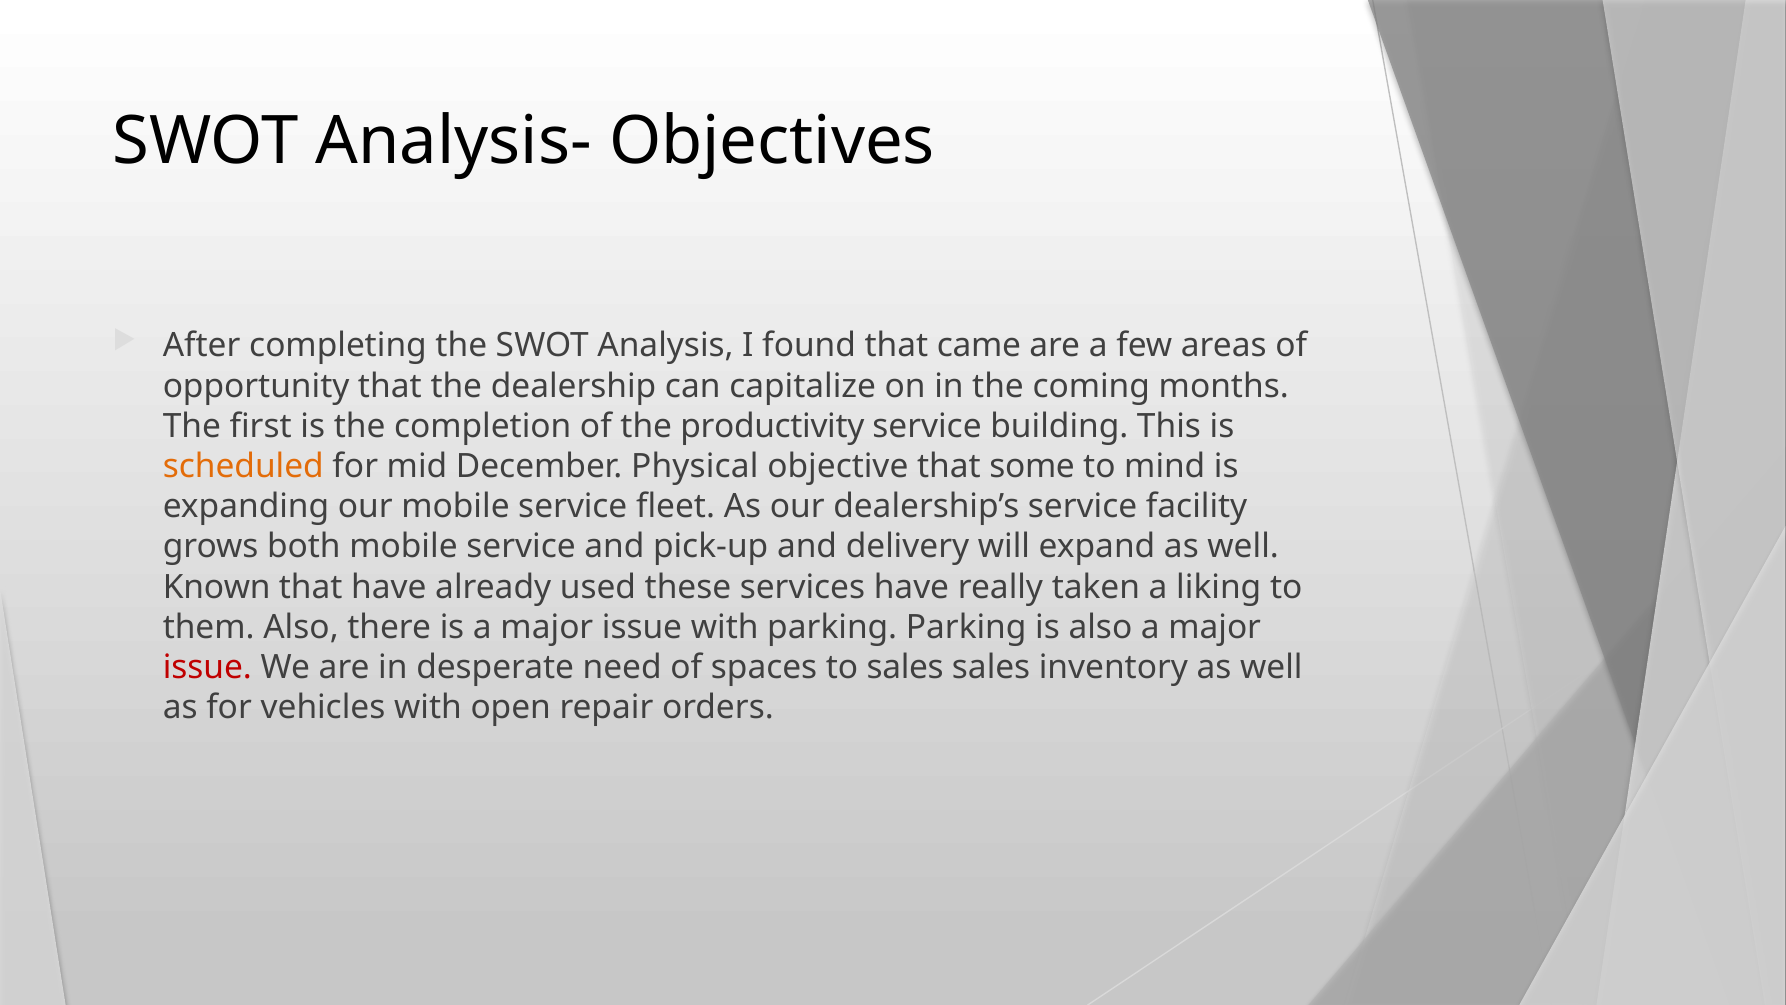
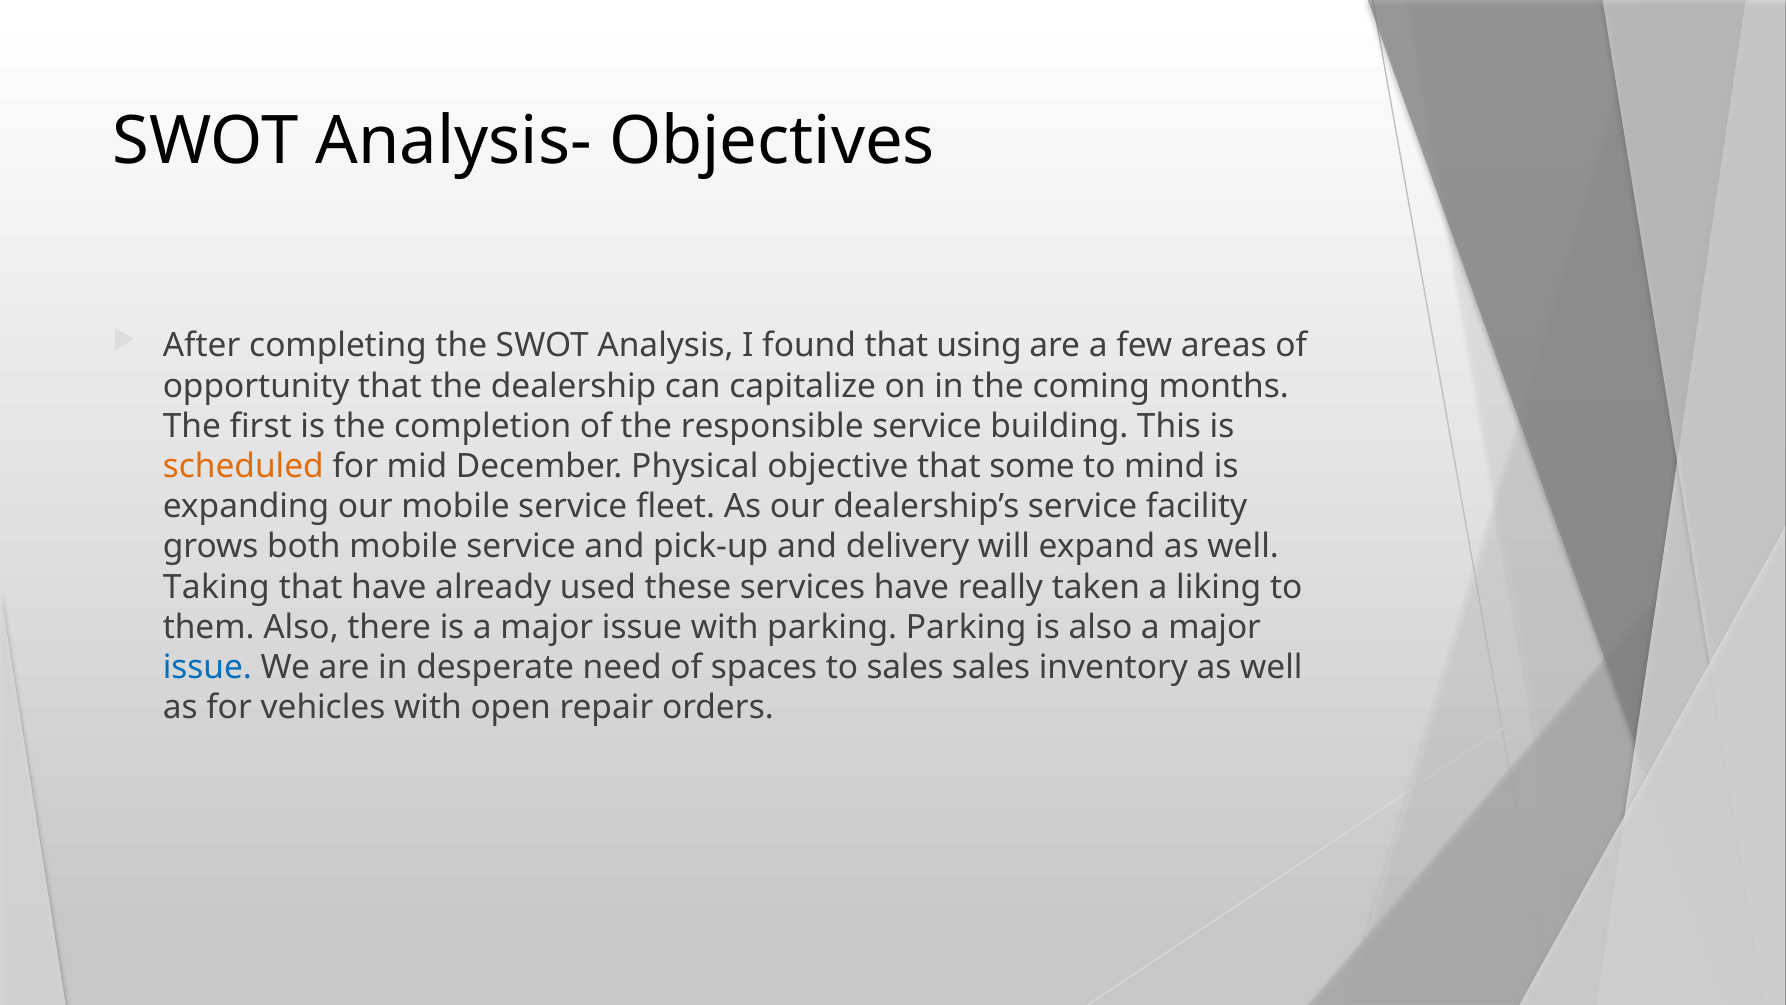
came: came -> using
productivity: productivity -> responsible
Known: Known -> Taking
issue at (207, 667) colour: red -> blue
